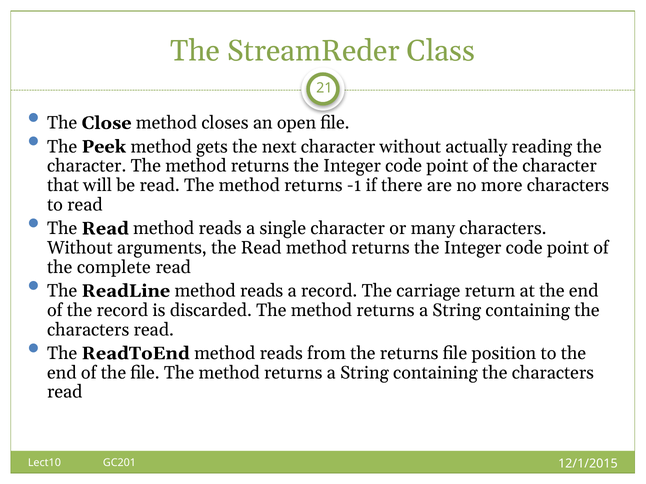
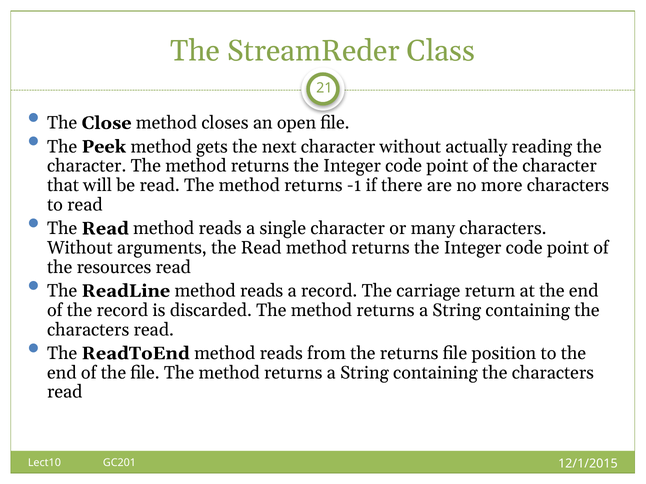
complete: complete -> resources
